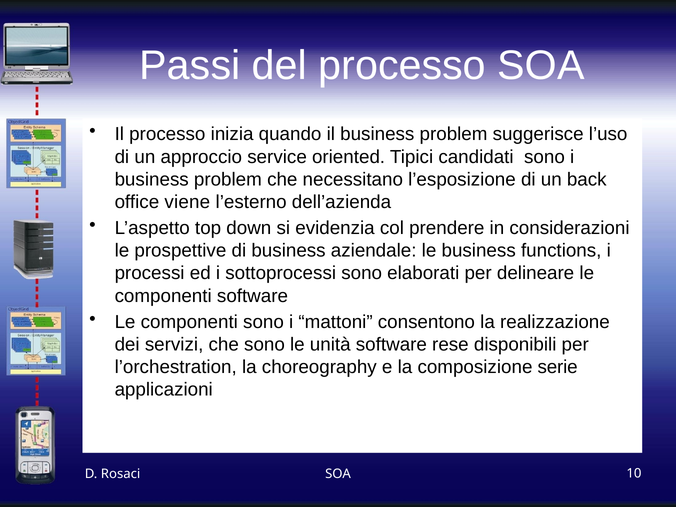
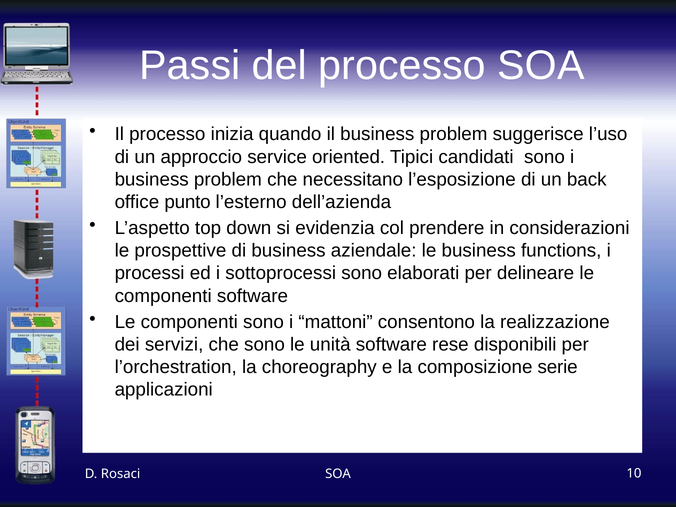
viene: viene -> punto
